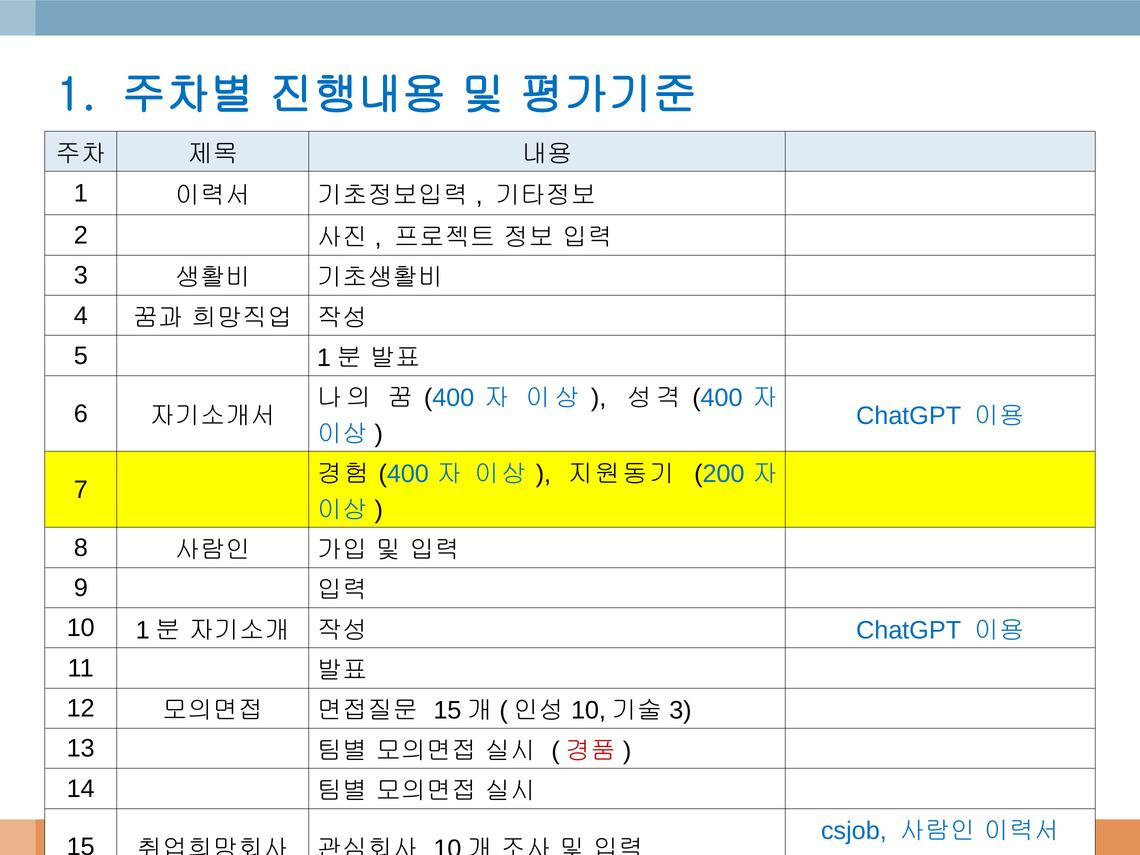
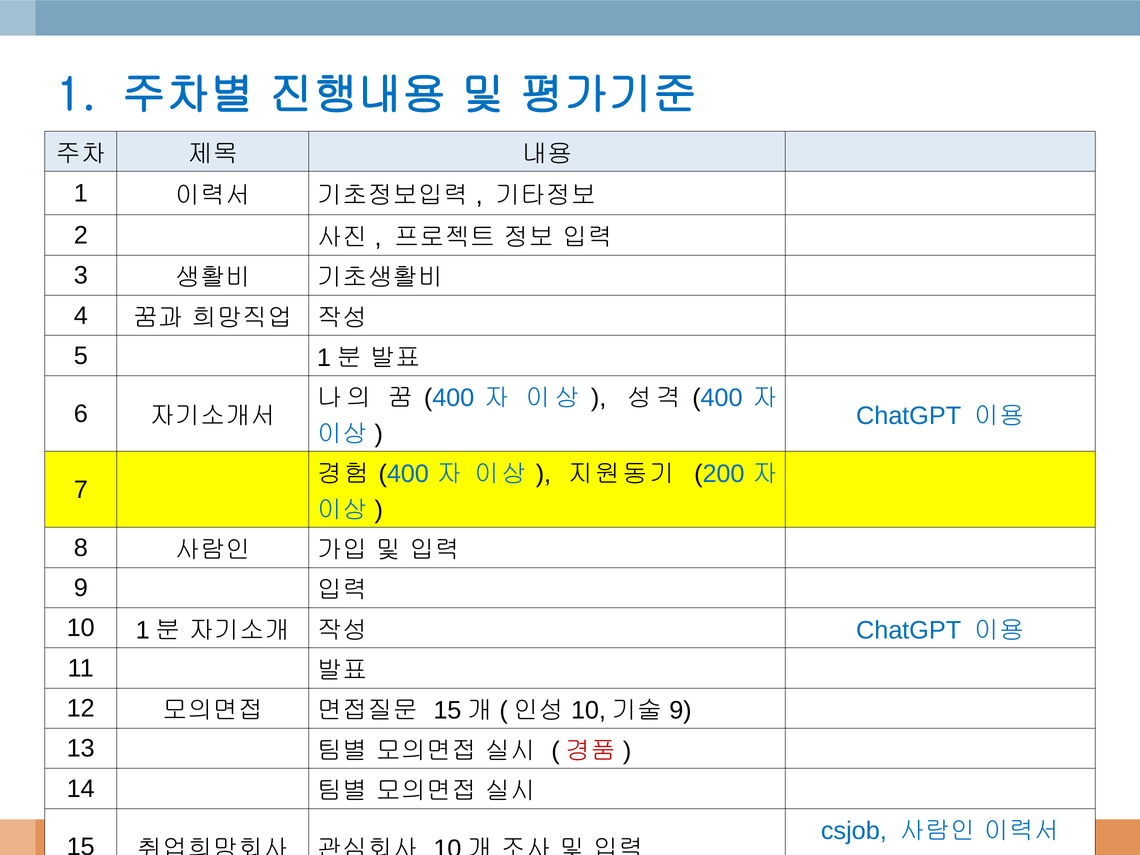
3 at (680, 711): 3 -> 9
